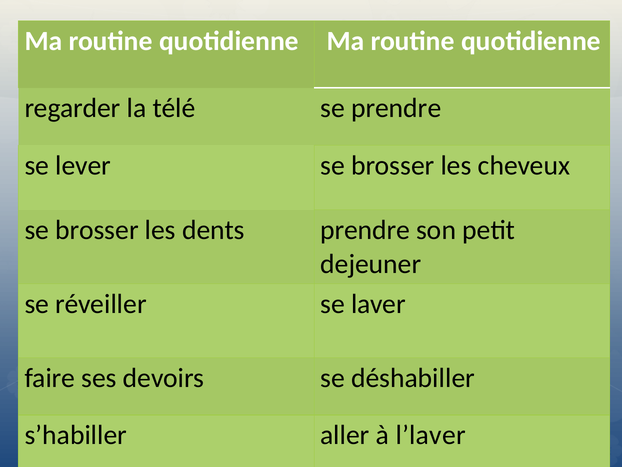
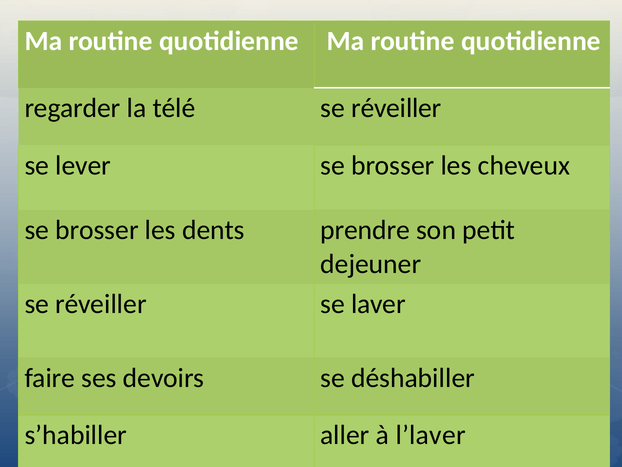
télé se prendre: prendre -> réveiller
